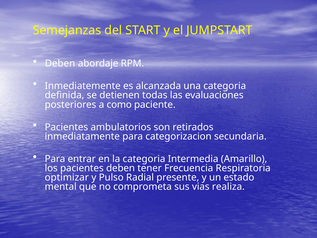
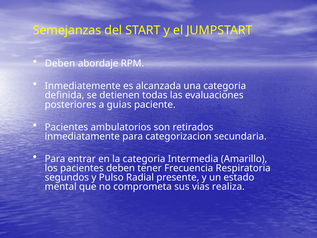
como: como -> guias
optimizar: optimizar -> segundos
